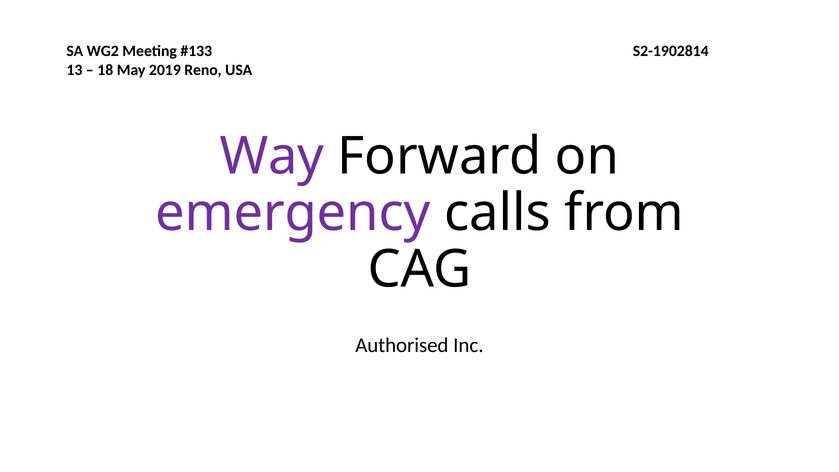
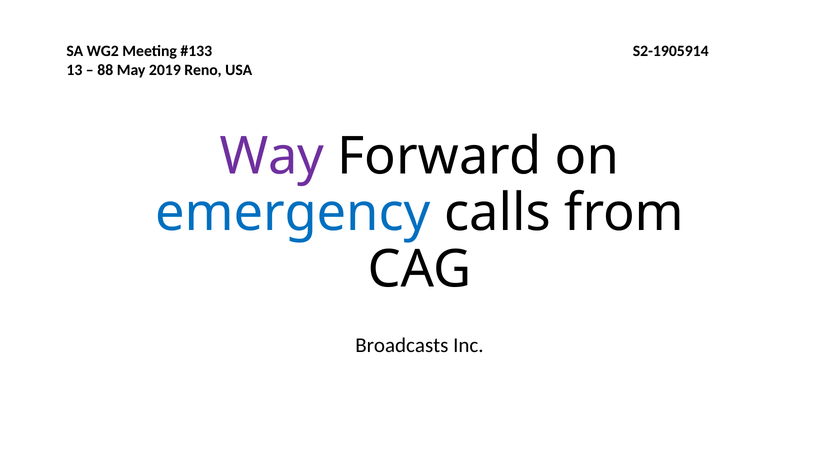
S2-1902814: S2-1902814 -> S2-1905914
18: 18 -> 88
emergency colour: purple -> blue
Authorised: Authorised -> Broadcasts
